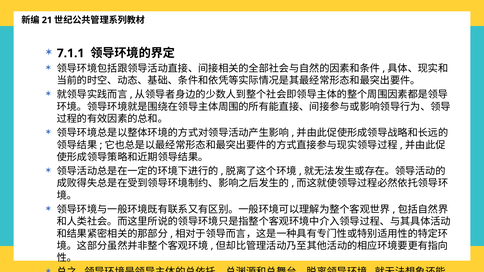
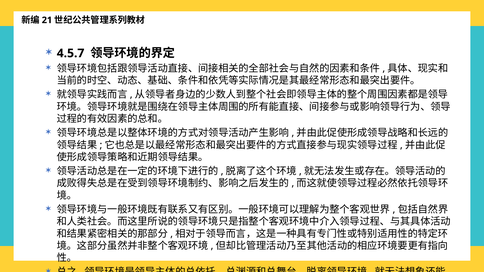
7.1.1: 7.1.1 -> 4.5.7
